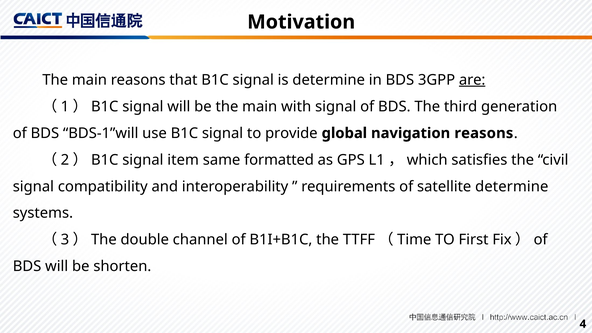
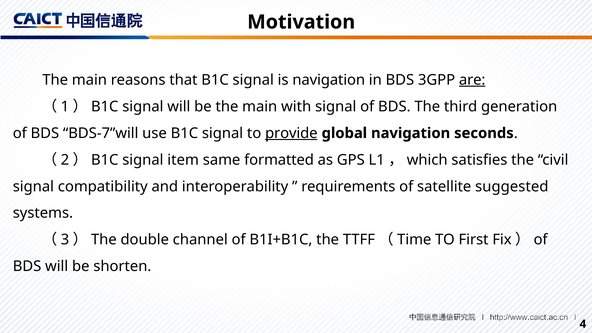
is determine: determine -> navigation
BDS-1”will: BDS-1”will -> BDS-7”will
provide underline: none -> present
navigation reasons: reasons -> seconds
satellite determine: determine -> suggested
